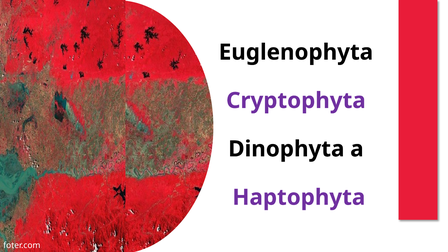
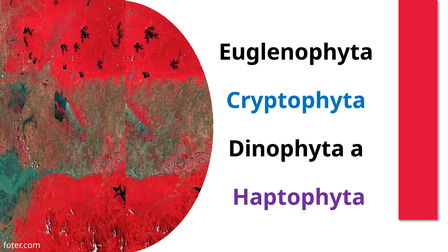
Cryptophyta colour: purple -> blue
